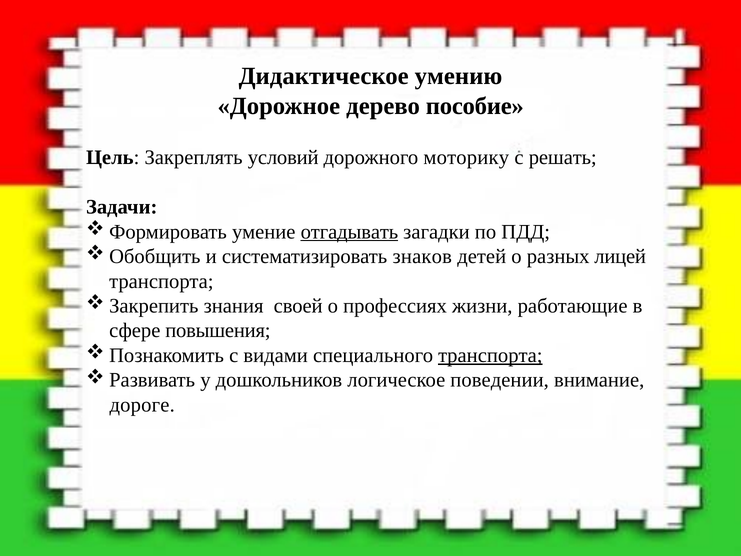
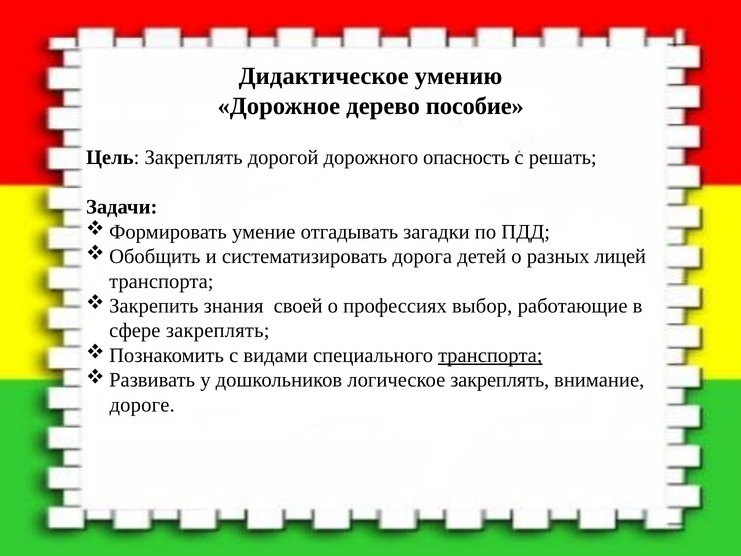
условий: условий -> дорогой
моторику: моторику -> опасность
отгадывать underline: present -> none
знаков: знаков -> дорога
жизни: жизни -> выбор
сфере повышения: повышения -> закреплять
логическое поведении: поведении -> закреплять
